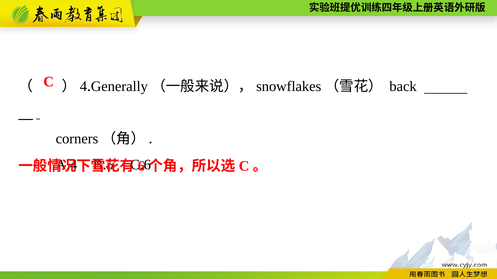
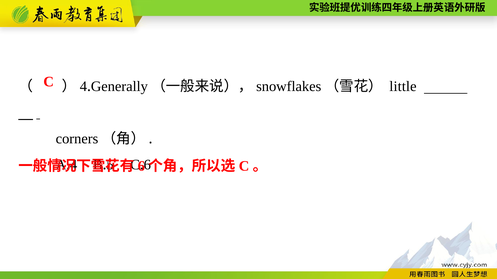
back: back -> little
